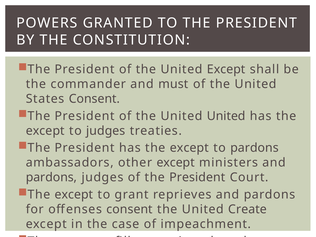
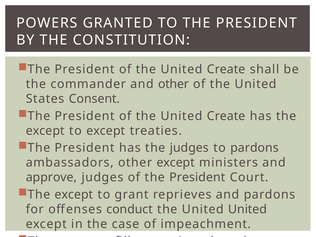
Except at (226, 69): Except -> Create
and must: must -> other
United at (226, 116): United -> Create
to judges: judges -> except
President has the except: except -> judges
pardons at (51, 177): pardons -> approve
offenses consent: consent -> conduct
United Create: Create -> United
